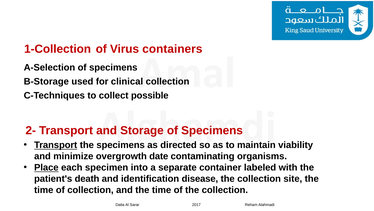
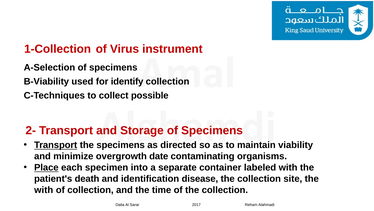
containers: containers -> instrument
B-Storage: B-Storage -> B-Viability
clinical: clinical -> identify
time at (44, 190): time -> with
